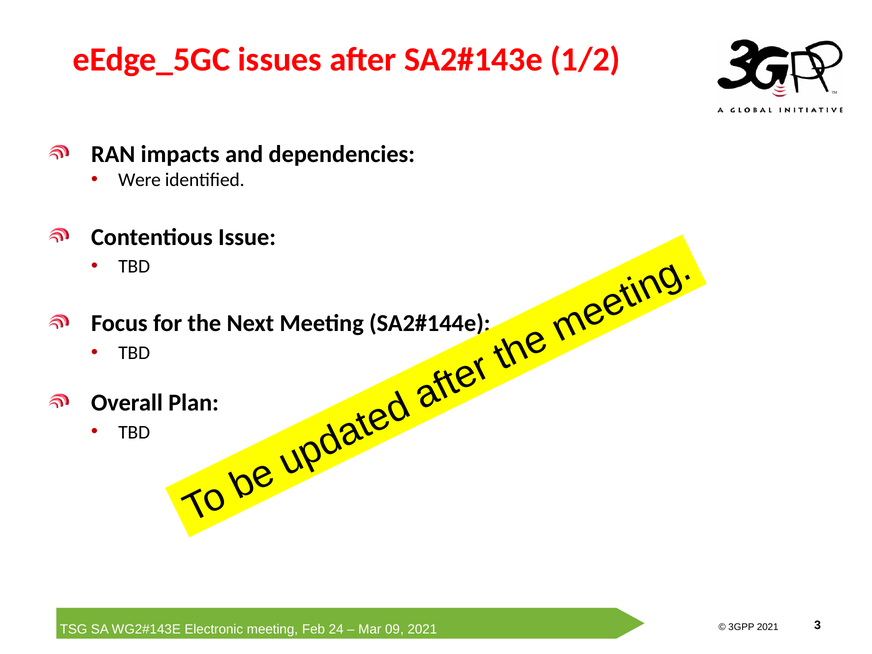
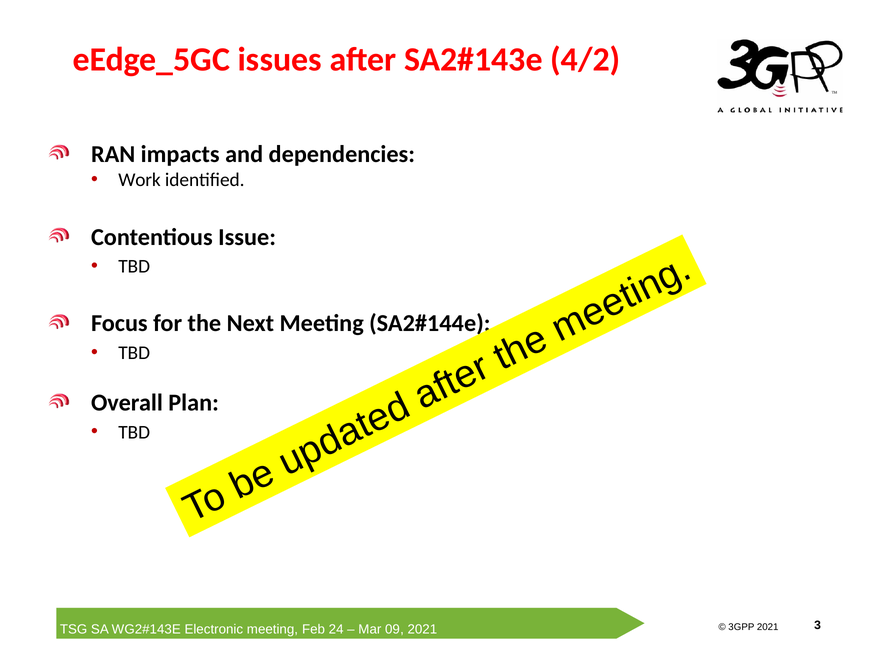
1/2: 1/2 -> 4/2
Were: Were -> Work
